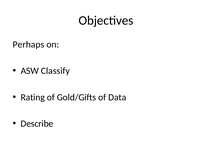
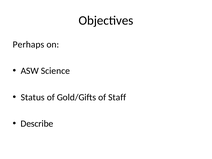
Classify: Classify -> Science
Rating: Rating -> Status
Data: Data -> Staff
